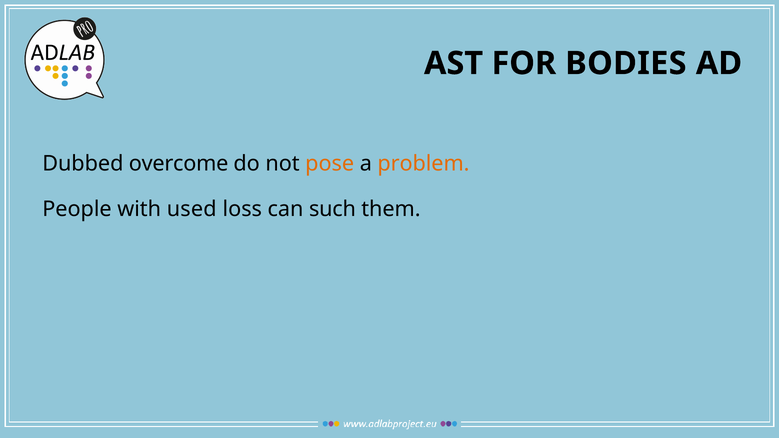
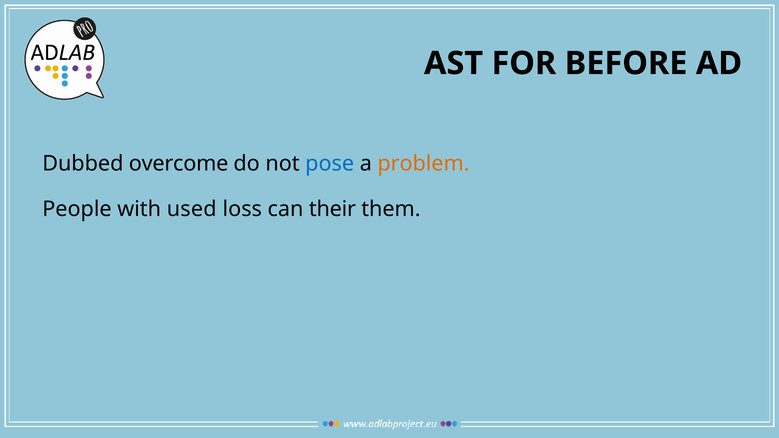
BODIES: BODIES -> BEFORE
pose colour: orange -> blue
such: such -> their
